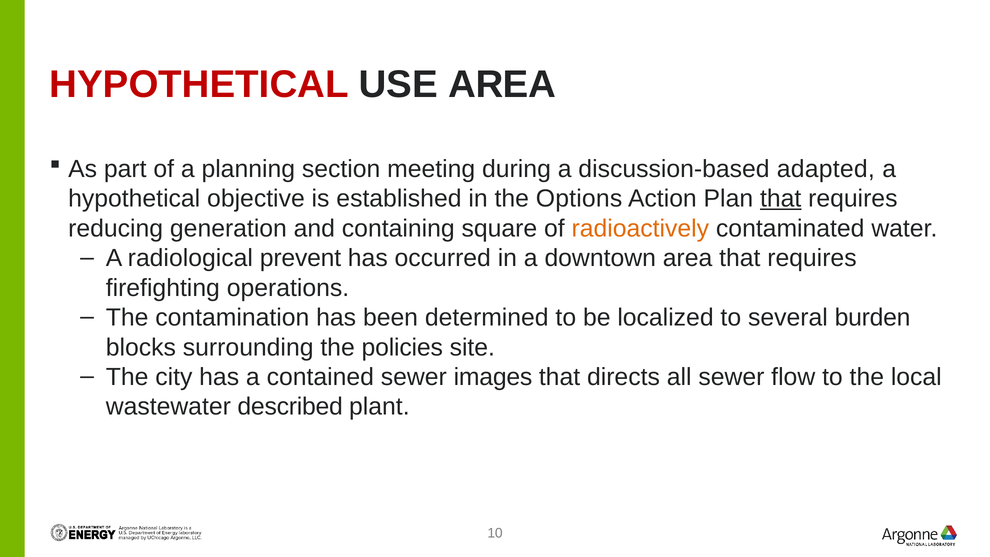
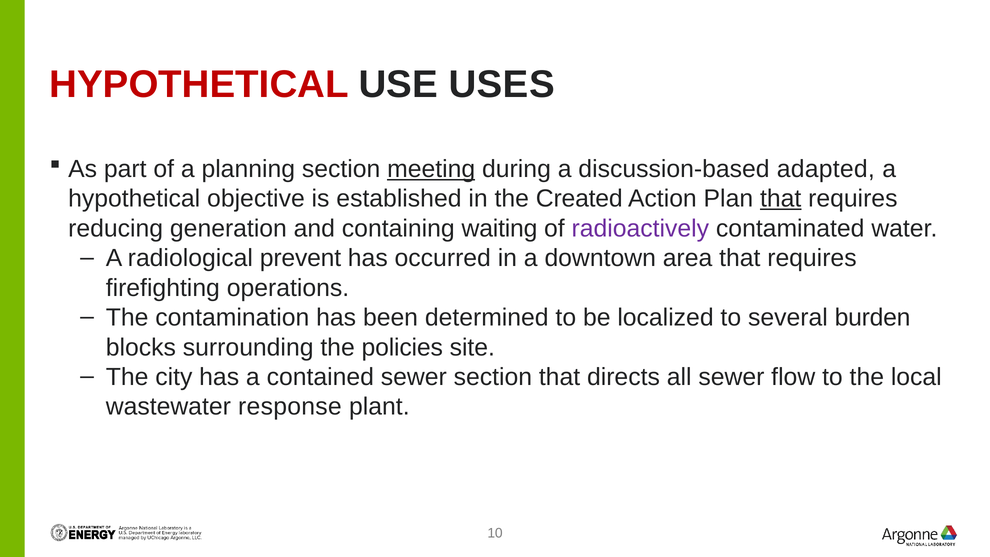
USE AREA: AREA -> USES
meeting underline: none -> present
Options: Options -> Created
square: square -> waiting
radioactively colour: orange -> purple
sewer images: images -> section
described: described -> response
